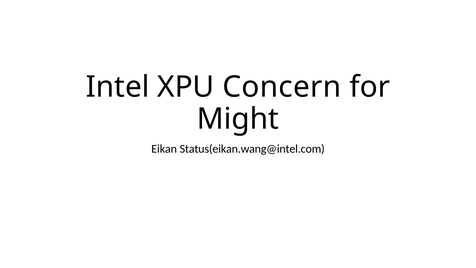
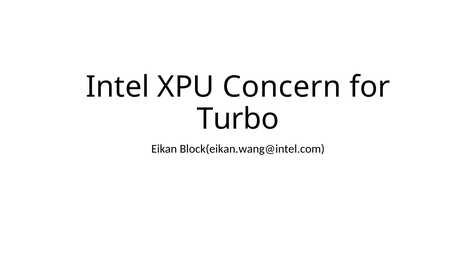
Might: Might -> Turbo
Status(eikan.wang@intel.com: Status(eikan.wang@intel.com -> Block(eikan.wang@intel.com
